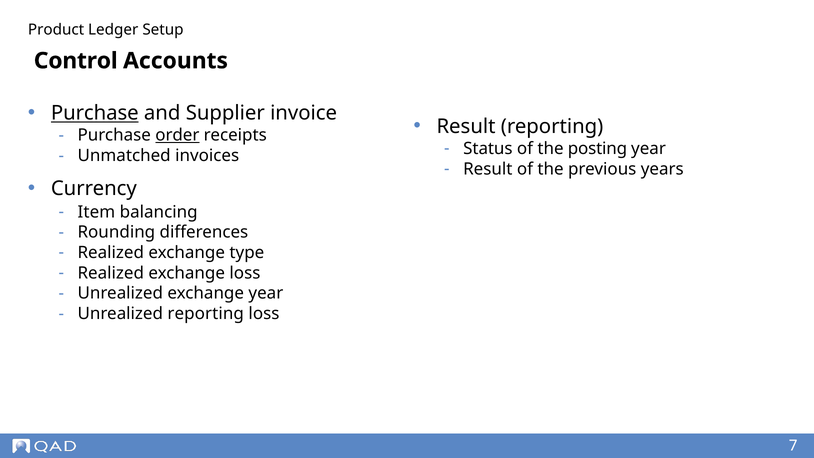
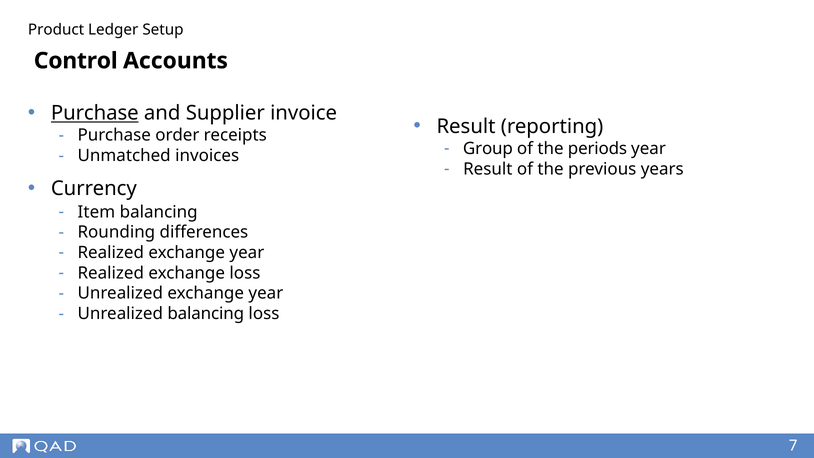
order underline: present -> none
Status: Status -> Group
posting: posting -> periods
Realized exchange type: type -> year
Unrealized reporting: reporting -> balancing
